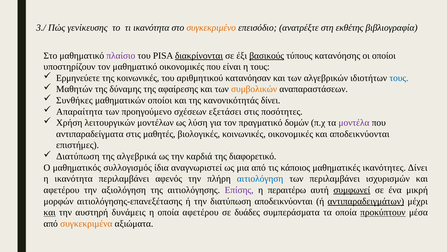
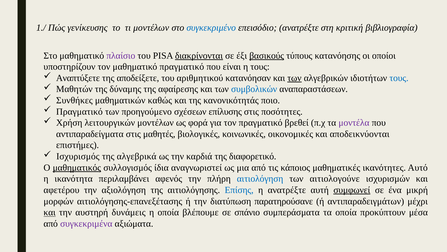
3./: 3./ -> 1./
τι ικανότητα: ικανότητα -> μοντέλων
συγκεκριμένο colour: orange -> blue
εκθέτης: εκθέτης -> κριτική
μαθηματικό οικονομικές: οικονομικές -> πραγματικό
Ερμηνεύετε: Ερμηνεύετε -> Αναπτύξετε
της κοινωνικές: κοινωνικές -> αποδείξετε
των at (294, 78) underline: none -> present
συμβολικών colour: orange -> blue
μαθηματικών οποίοι: οποίοι -> καθώς
κανονικότητάς δίνει: δίνει -> ποιο
Απαραίτητα at (79, 111): Απαραίτητα -> Πραγματικό
εξετάσει: εξετάσει -> επίλυσης
λύση: λύση -> φορά
δομών: δομών -> βρεθεί
Διατύπωση at (78, 156): Διατύπωση -> Ισχυρισμός
μαθηματικός underline: none -> present
ικανότητες Δίνει: Δίνει -> Αυτό
των περιλαμβάνει: περιλαμβάνει -> αιτιολογούνε
Επίσης colour: purple -> blue
η περαιτέρω: περαιτέρω -> ανατρέξτε
διατύπωση αποδεικνύονται: αποδεικνύονται -> παρατηρούσανε
αντιπαραδειγμάτων underline: present -> none
οποία αφετέρου: αφετέρου -> βλέπουμε
δυάδες: δυάδες -> σπάνιο
προκύπτουν underline: present -> none
συγκεκριμένα colour: orange -> purple
